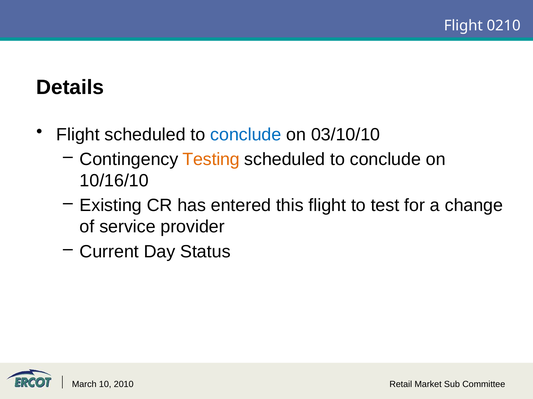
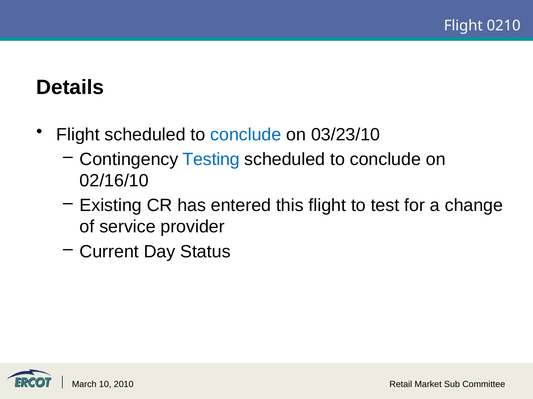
03/10/10: 03/10/10 -> 03/23/10
Testing colour: orange -> blue
10/16/10: 10/16/10 -> 02/16/10
